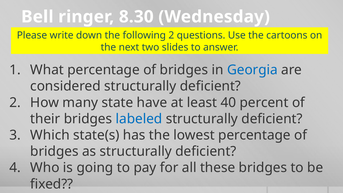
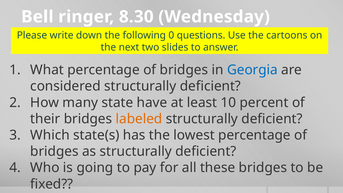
following 2: 2 -> 0
40: 40 -> 10
labeled colour: blue -> orange
